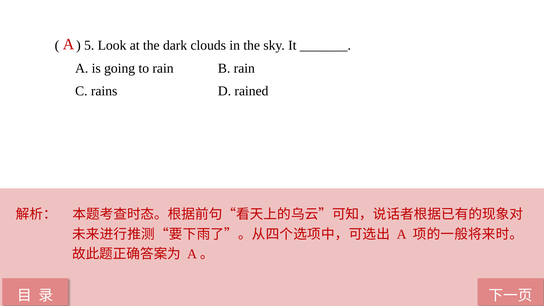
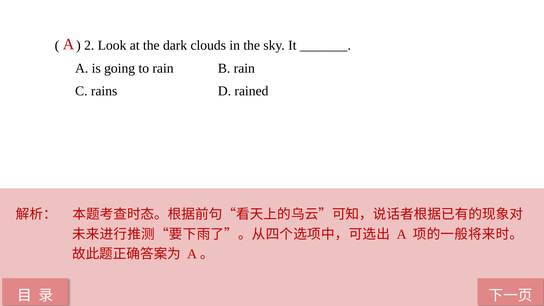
5: 5 -> 2
